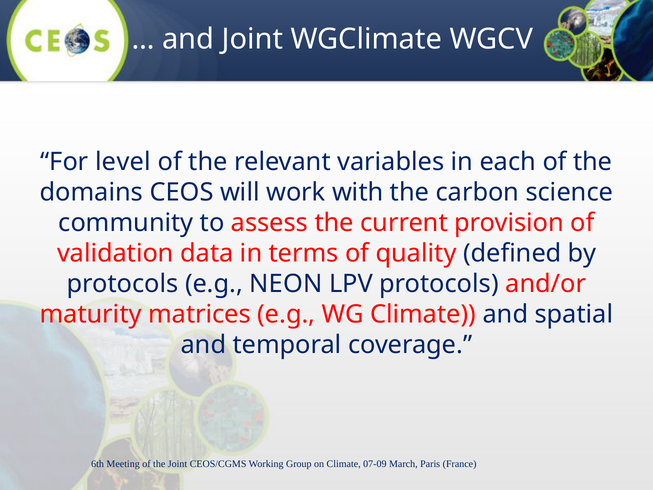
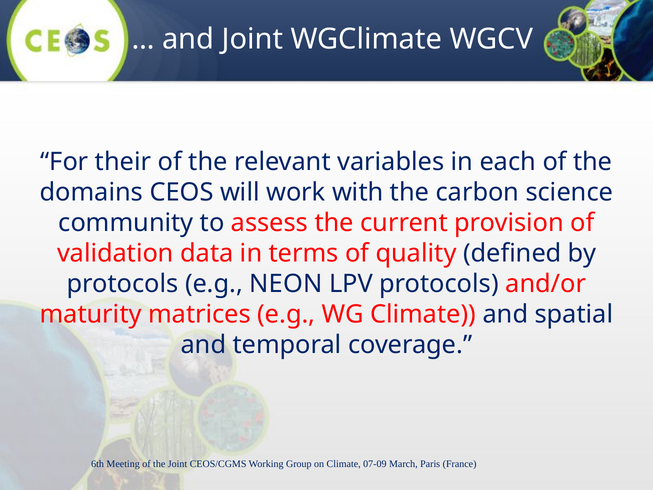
level: level -> their
